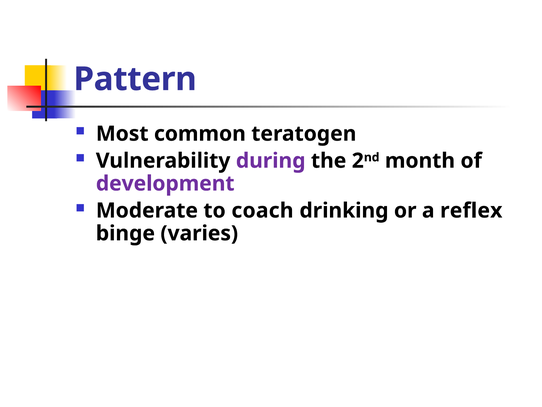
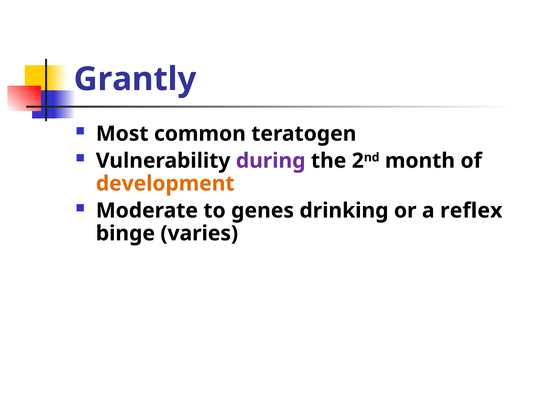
Pattern: Pattern -> Grantly
development colour: purple -> orange
coach: coach -> genes
